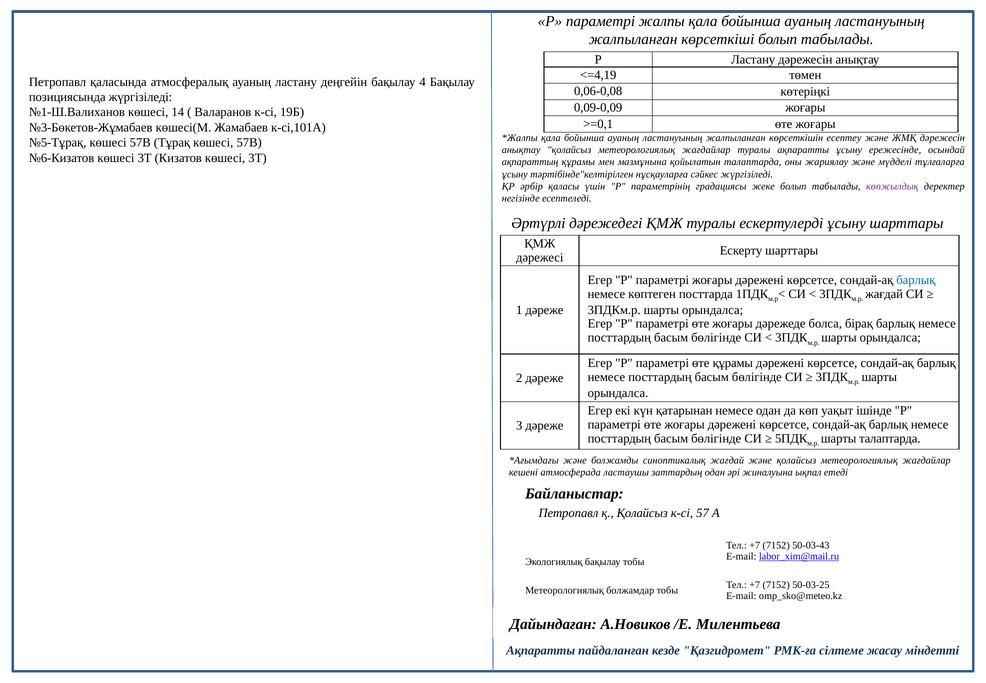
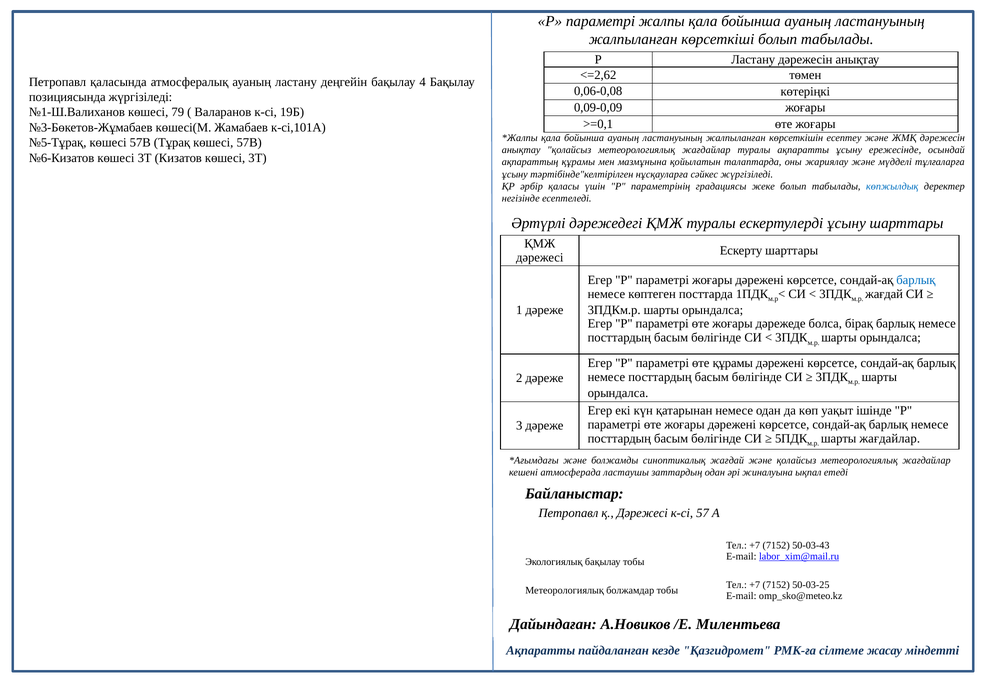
<=4,19: <=4,19 -> <=2,62
14: 14 -> 79
көпжылдық colour: purple -> blue
шарты талаптарда: талаптарда -> жағдайлар
қ Қолайсыз: Қолайсыз -> Дәрежесі
